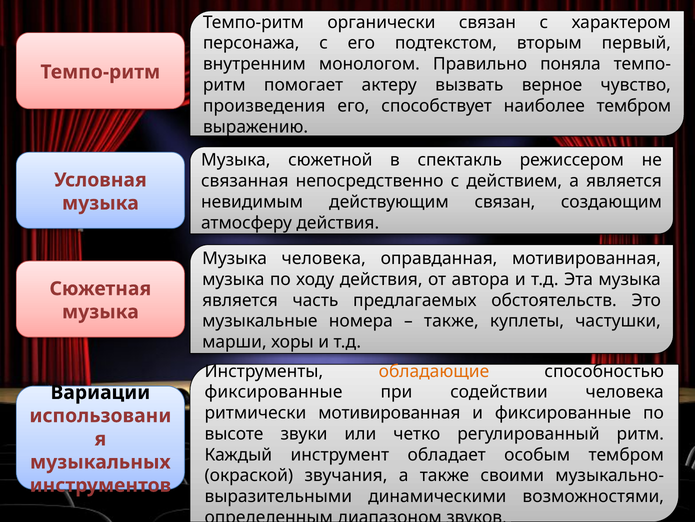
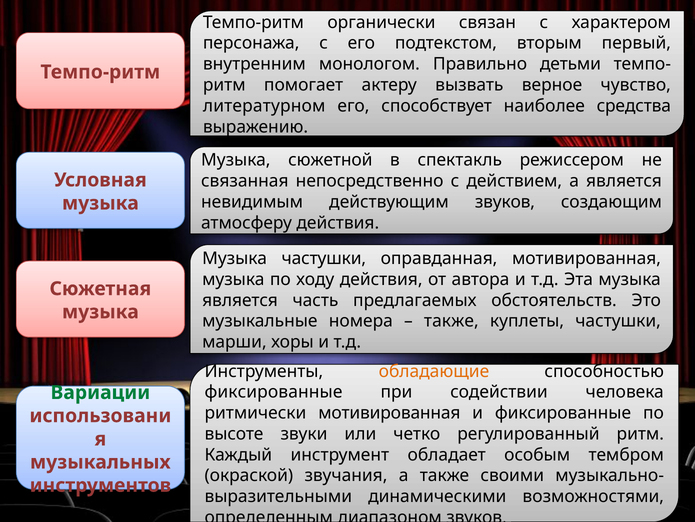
поняла: поняла -> детьми
произведения: произведения -> литературном
наиболее тембром: тембром -> средства
действующим связан: связан -> звуков
Музыка человека: человека -> частушки
Вариации colour: black -> green
